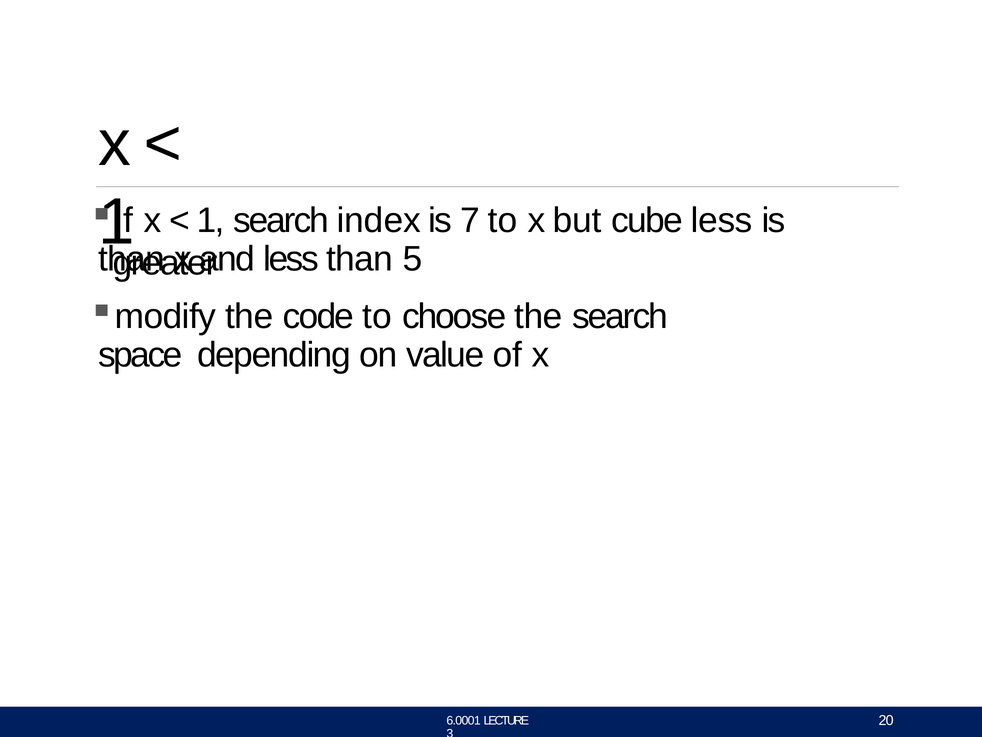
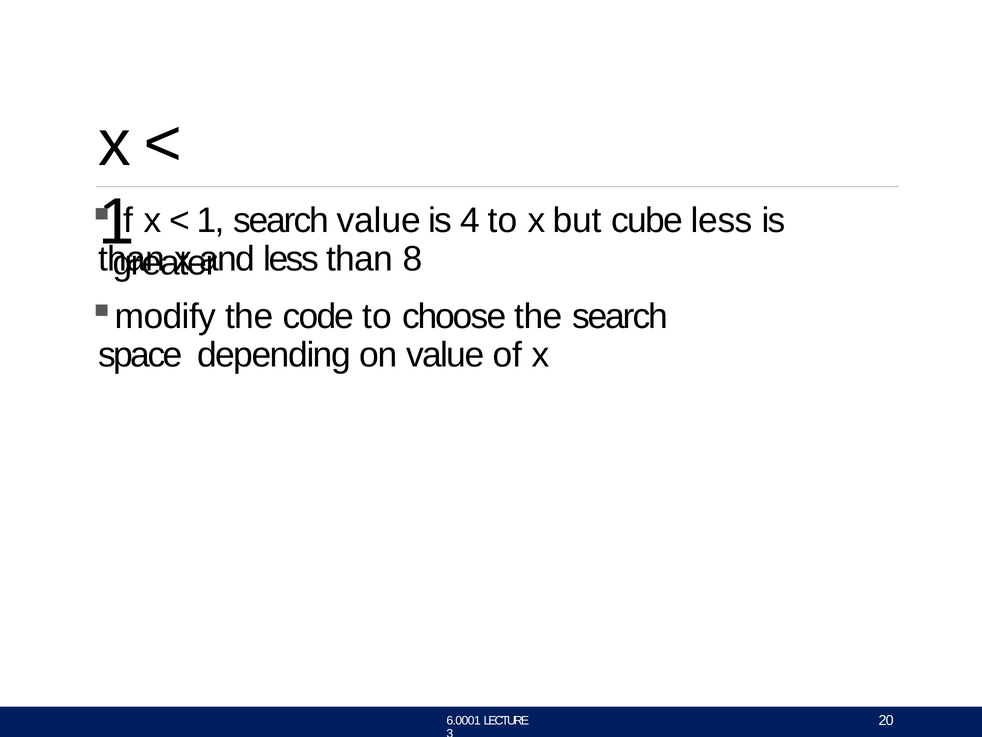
search index: index -> value
7: 7 -> 4
5: 5 -> 8
